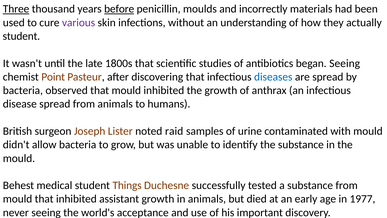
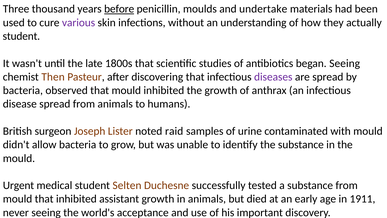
Three underline: present -> none
incorrectly: incorrectly -> undertake
Point: Point -> Then
diseases colour: blue -> purple
Behest: Behest -> Urgent
Things: Things -> Selten
1977: 1977 -> 1911
